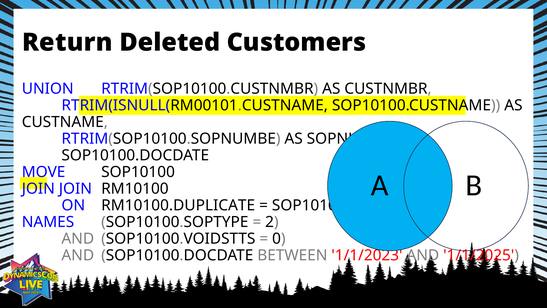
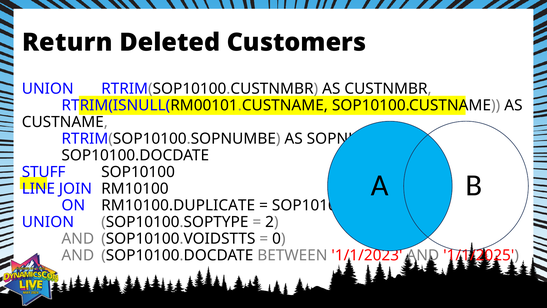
MOVE: MOVE -> STUFF
JOIN at (38, 189): JOIN -> LINE
NAMES at (48, 222): NAMES -> UNION
